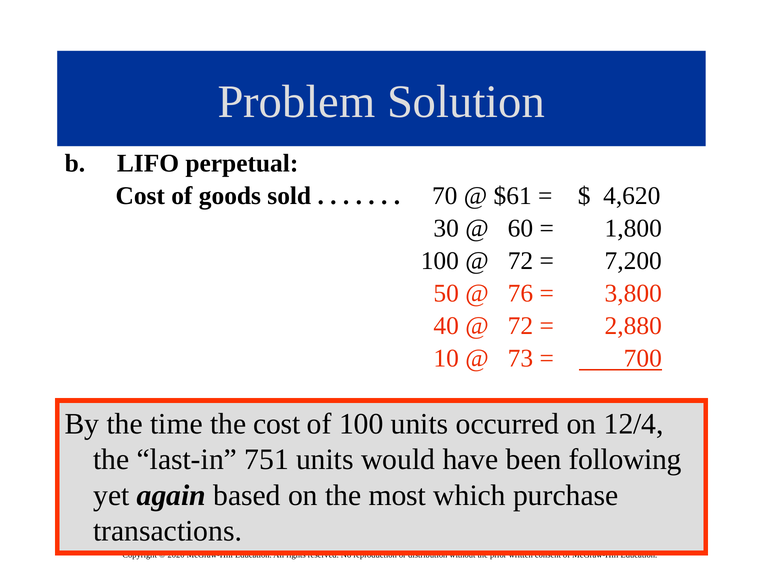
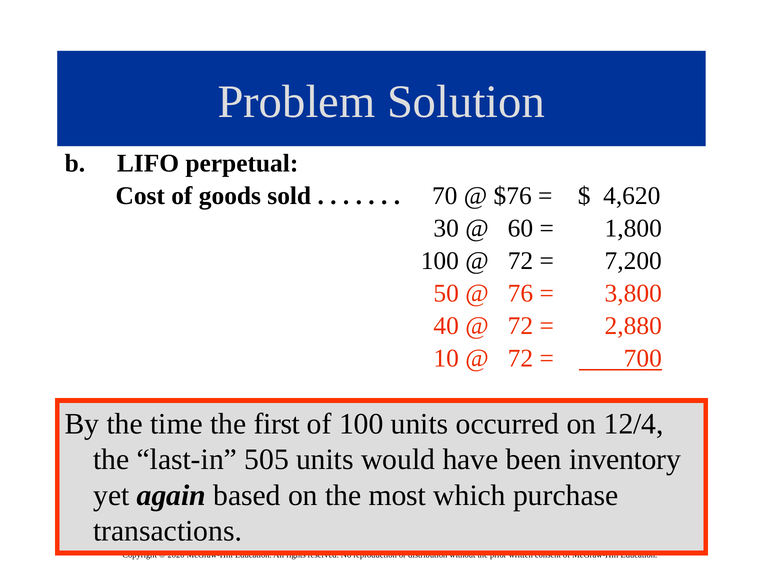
$61: $61 -> $76
73 at (520, 359): 73 -> 72
the cost: cost -> first
751: 751 -> 505
following: following -> inventory
